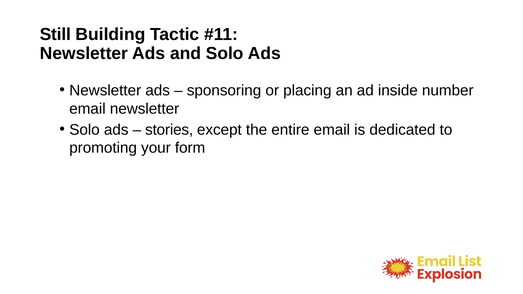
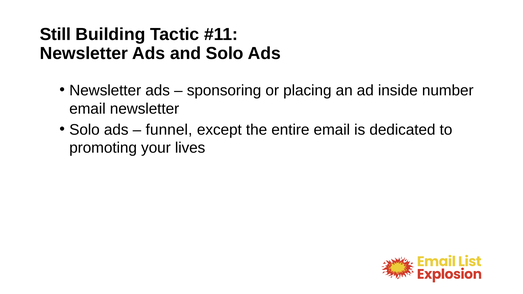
stories: stories -> funnel
form: form -> lives
